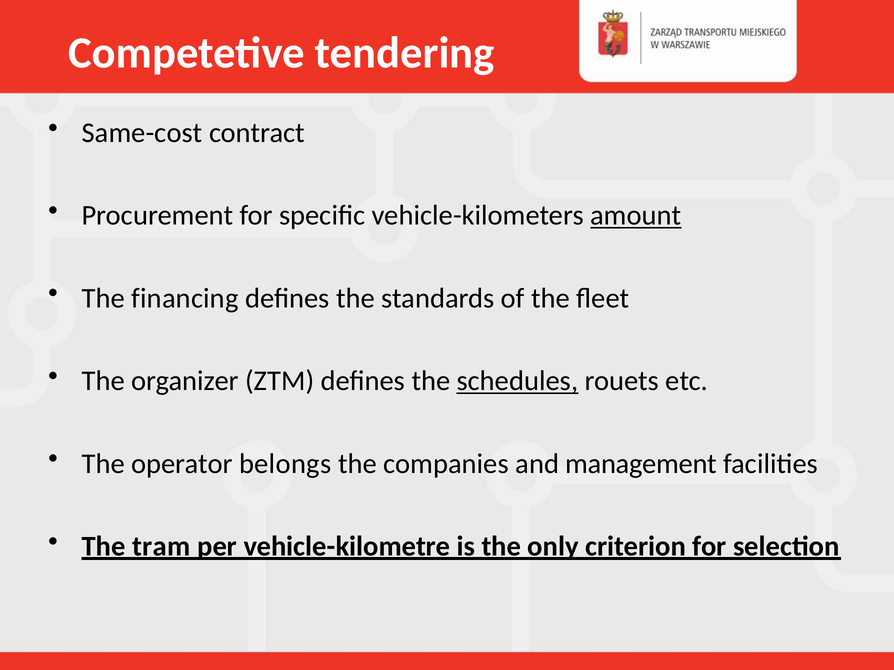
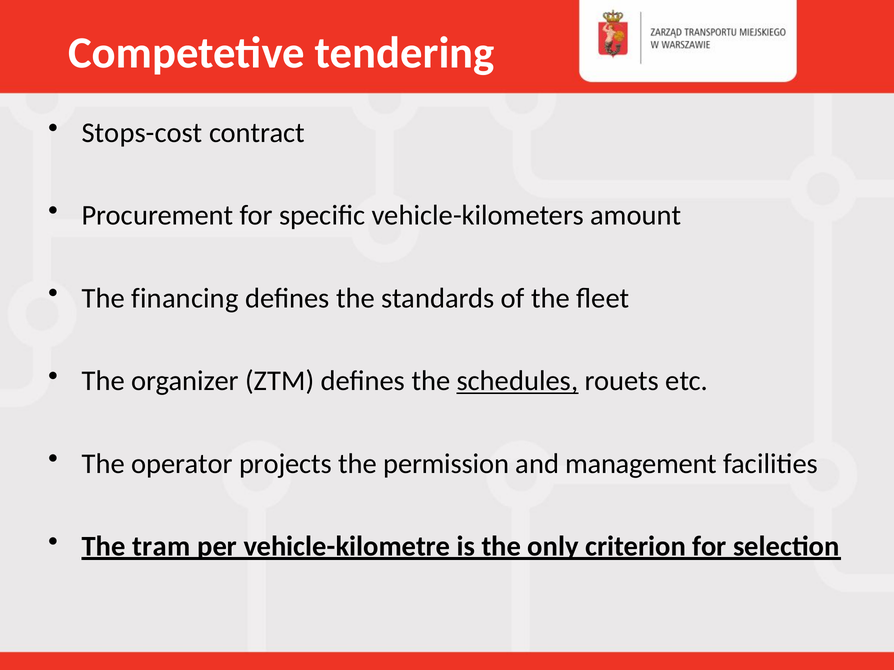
Same-cost: Same-cost -> Stops-cost
amount underline: present -> none
belongs: belongs -> projects
companies: companies -> permission
